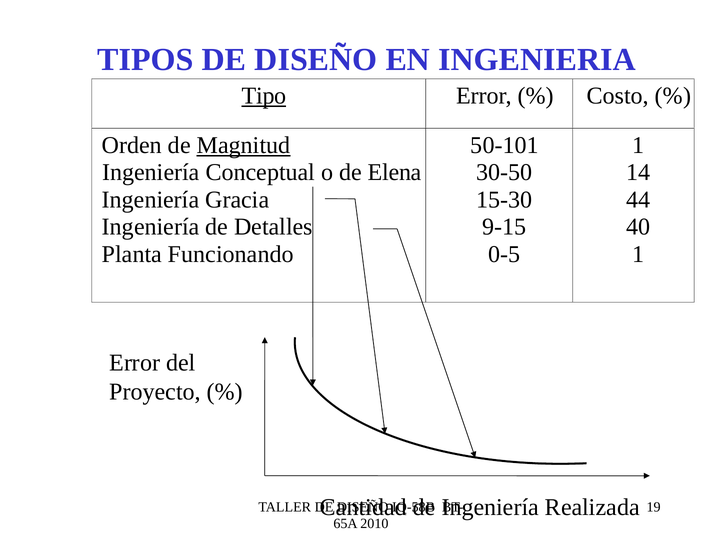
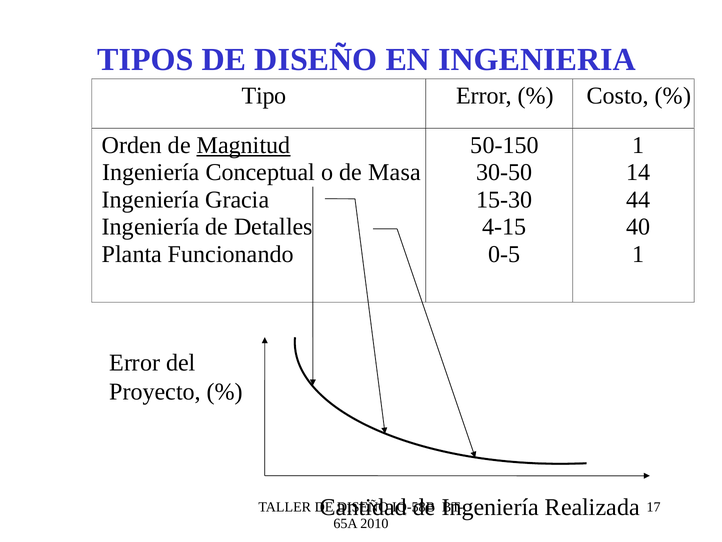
Tipo underline: present -> none
50-101: 50-101 -> 50-150
Elena: Elena -> Masa
9-15: 9-15 -> 4-15
19: 19 -> 17
